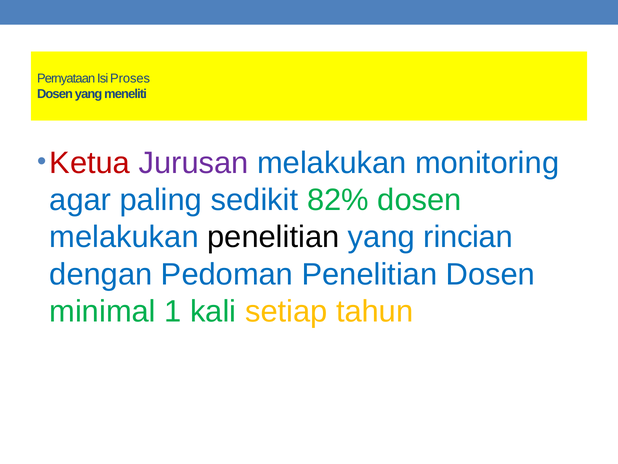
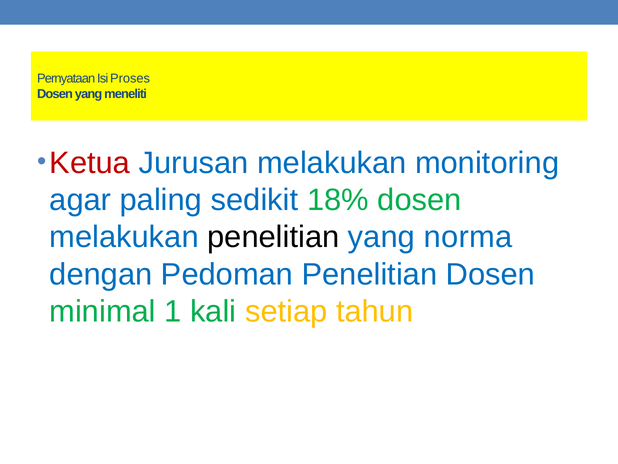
Jurusan colour: purple -> blue
82%: 82% -> 18%
rincian: rincian -> norma
